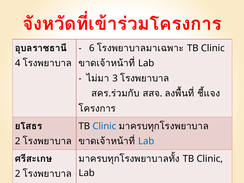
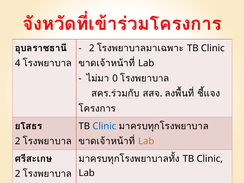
6 at (92, 48): 6 -> 2
3: 3 -> 0
Lab at (146, 141) colour: blue -> orange
